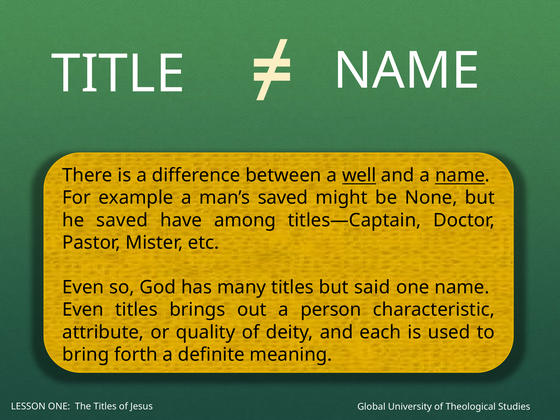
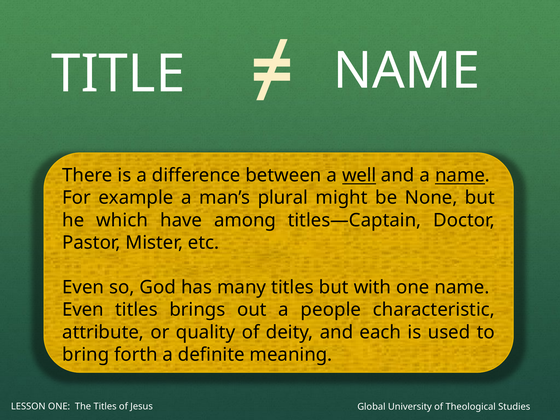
man’s saved: saved -> plural
he saved: saved -> which
said: said -> with
person: person -> people
